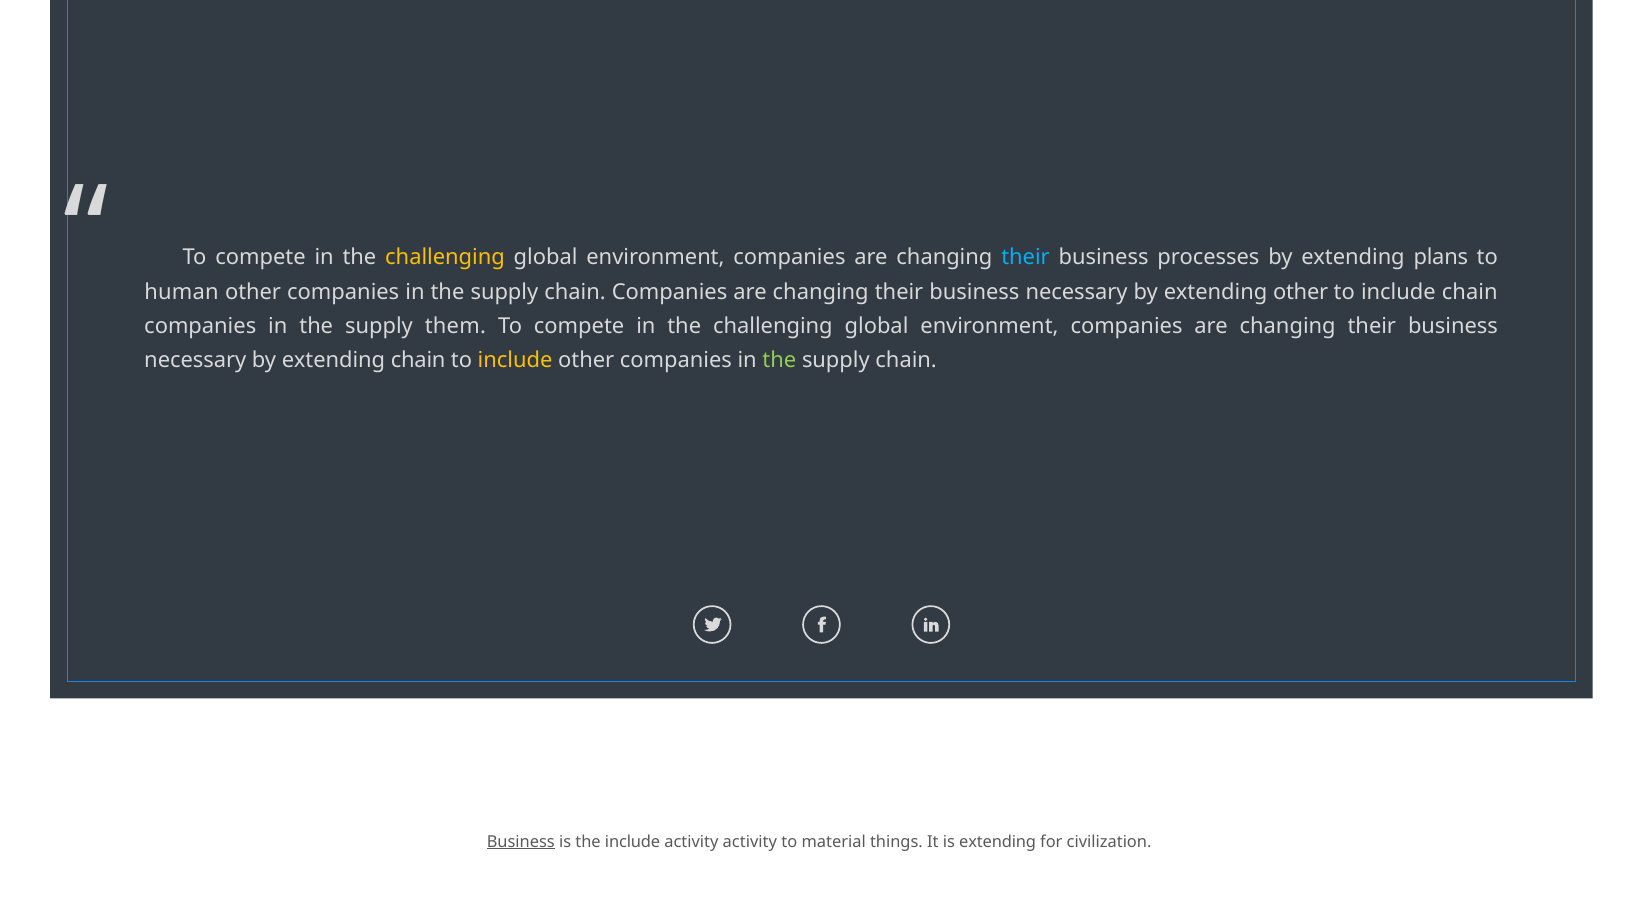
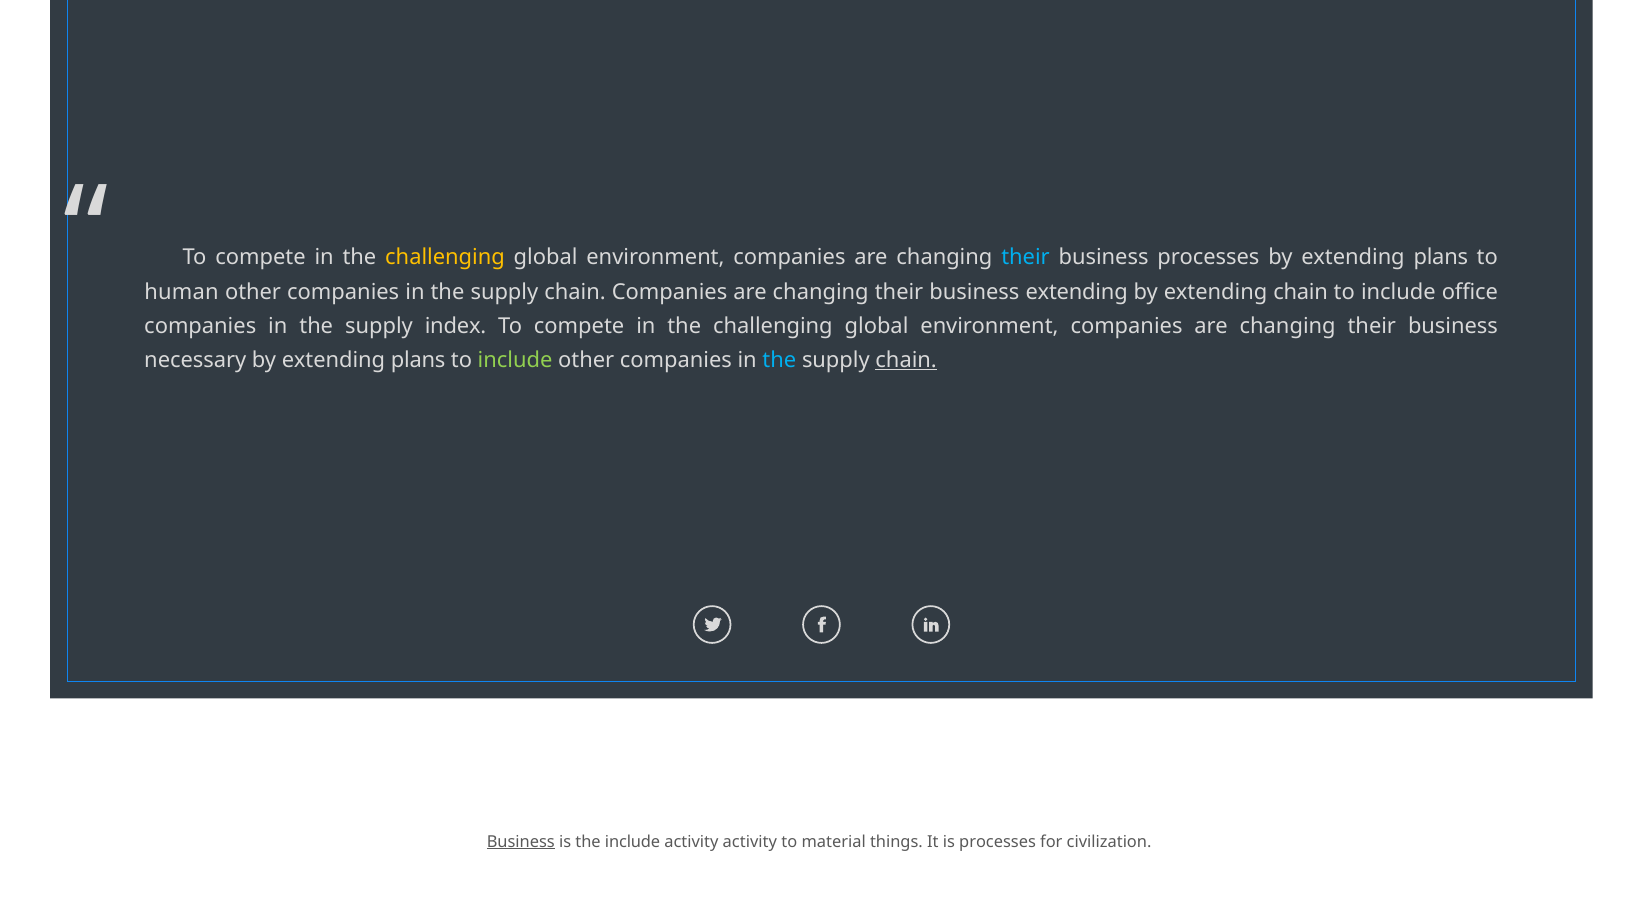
necessary at (1077, 292): necessary -> extending
extending other: other -> chain
include chain: chain -> office
them: them -> index
chain at (418, 360): chain -> plans
include at (515, 360) colour: yellow -> light green
the at (779, 360) colour: light green -> light blue
chain at (906, 360) underline: none -> present
is extending: extending -> processes
